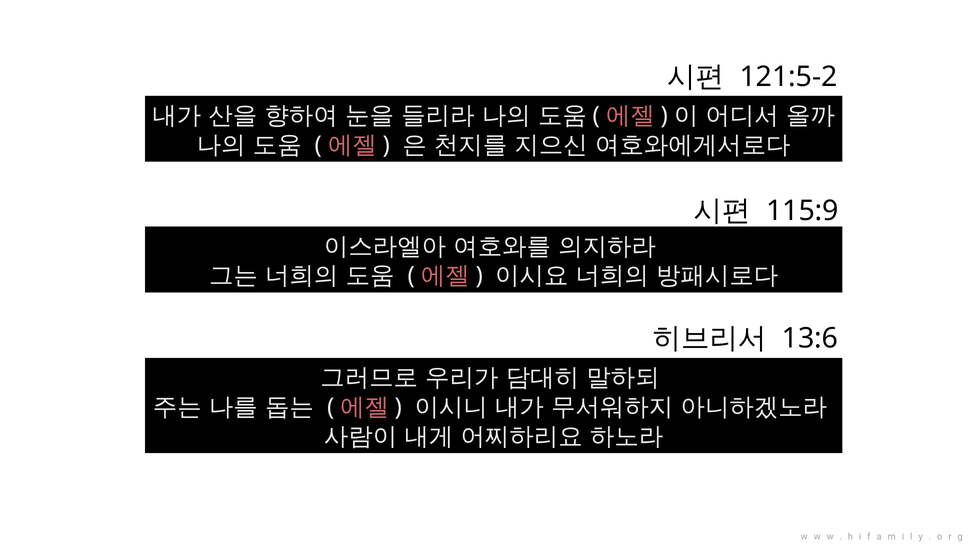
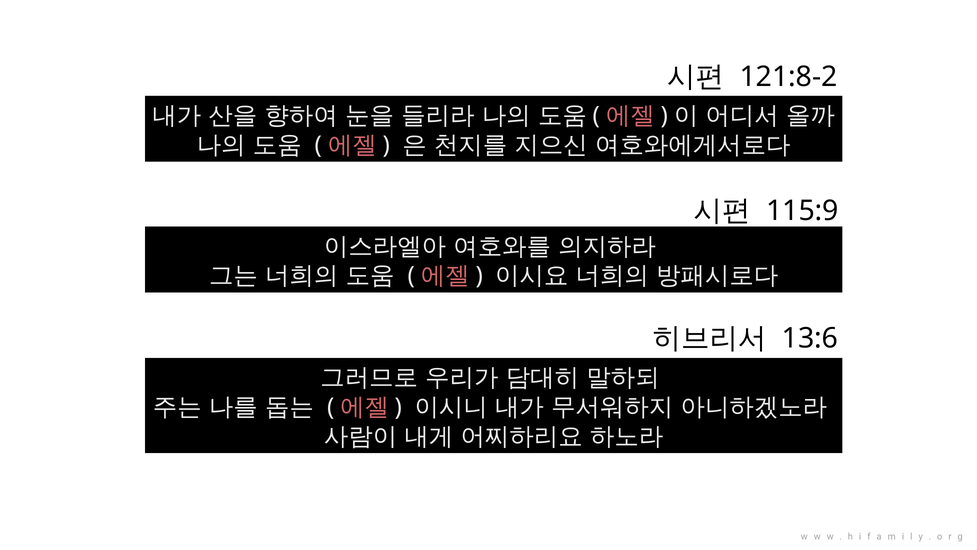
121:5-2: 121:5-2 -> 121:8-2
